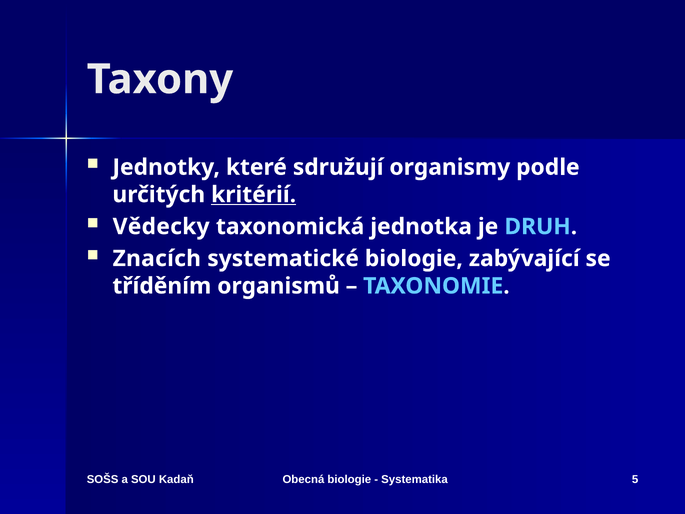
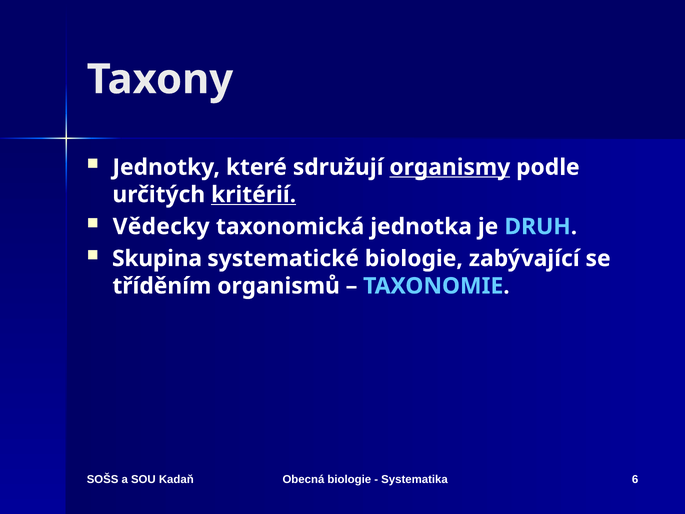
organismy underline: none -> present
Znacích: Znacích -> Skupina
5: 5 -> 6
